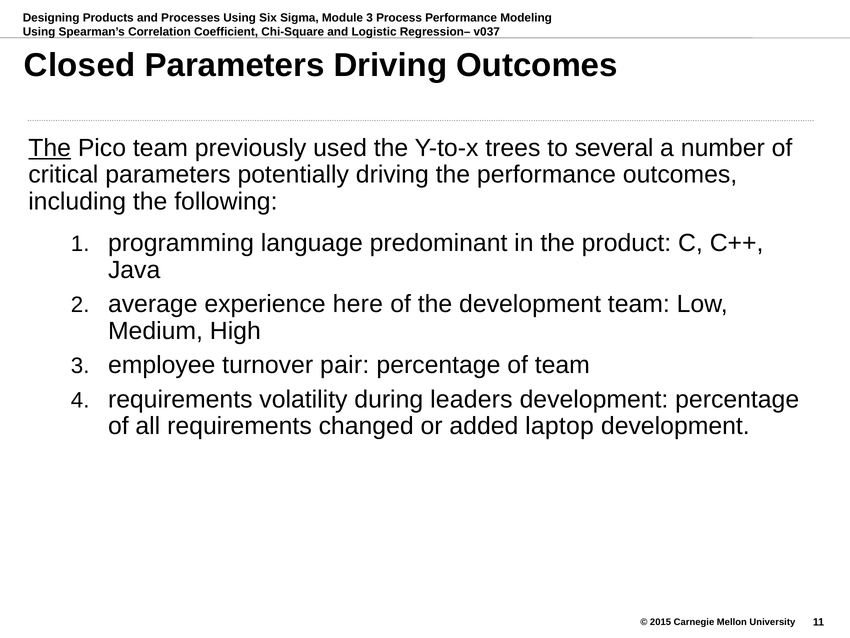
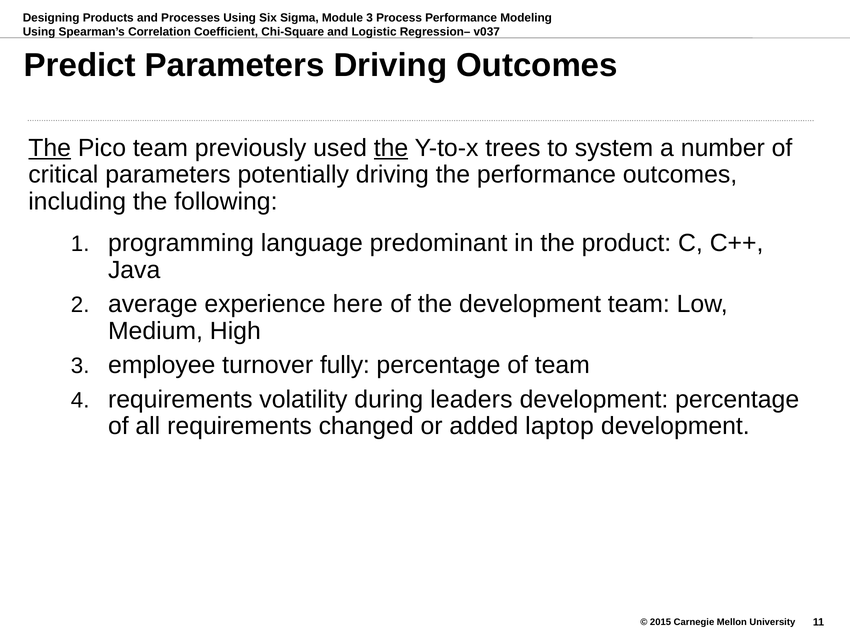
Closed: Closed -> Predict
the at (391, 148) underline: none -> present
several: several -> system
pair: pair -> fully
